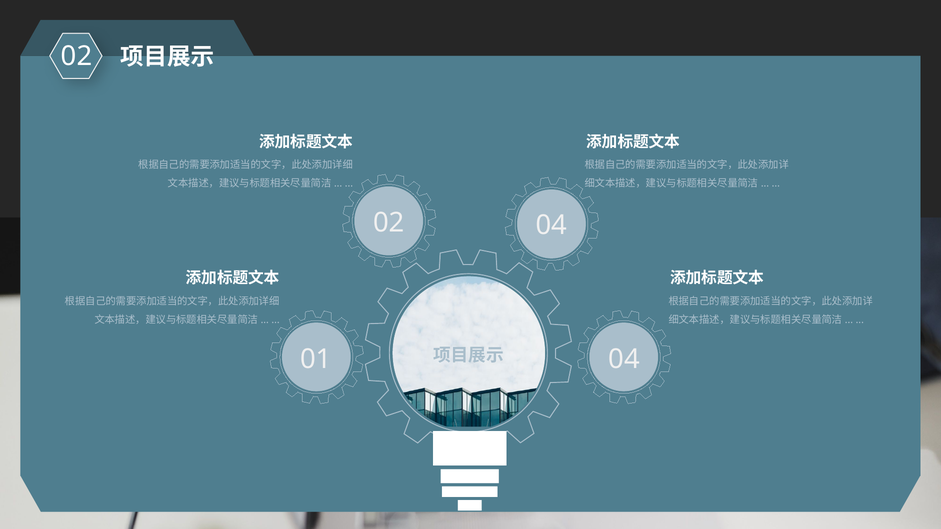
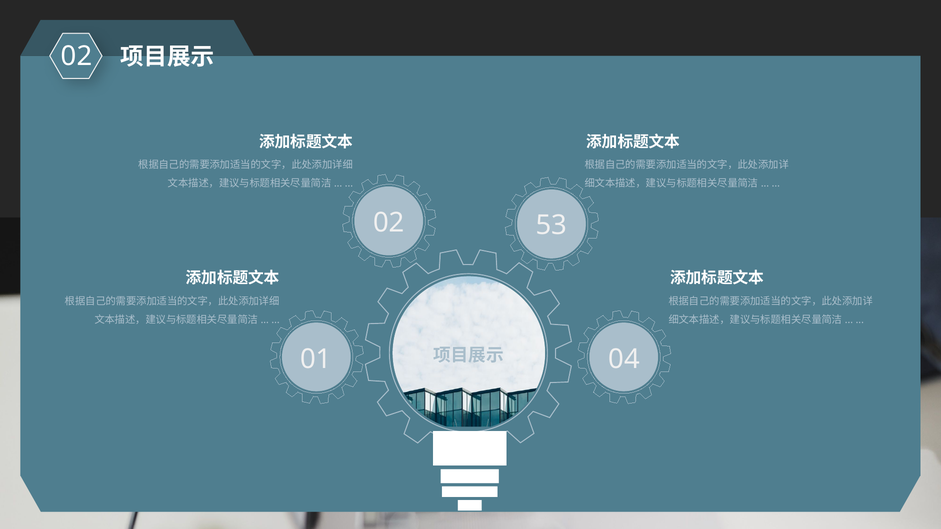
02 04: 04 -> 53
